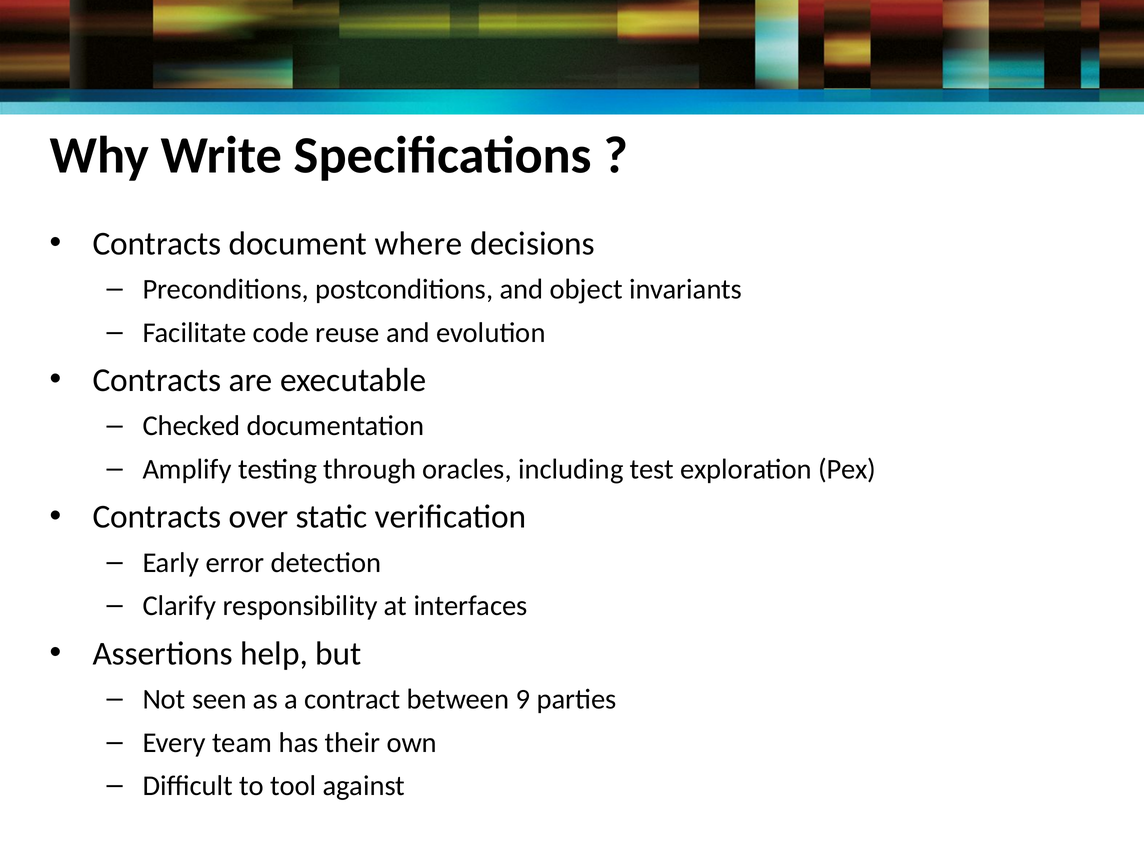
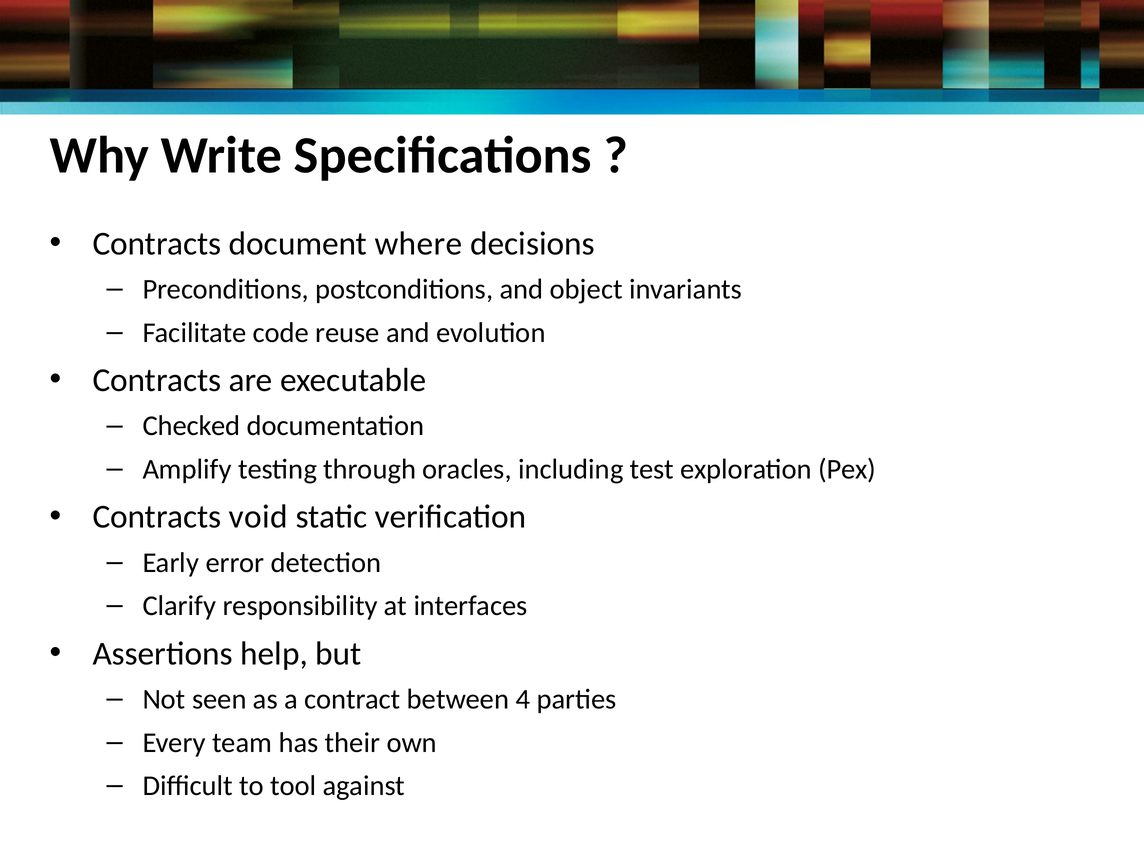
over: over -> void
9: 9 -> 4
